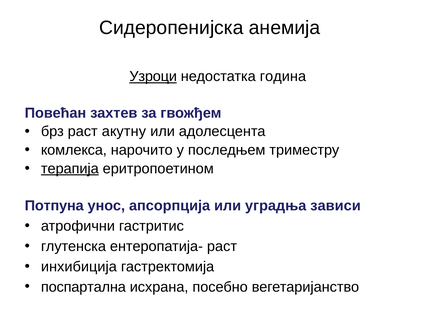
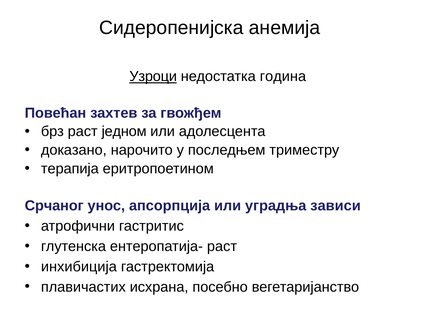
акутну: акутну -> једном
кoмлeкса: кoмлeкса -> доказано
терапија underline: present -> none
Потпуна: Потпуна -> Срчаног
поспартална: поспартална -> плавичастих
